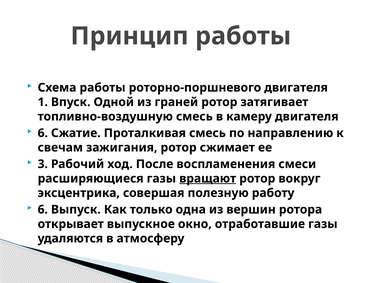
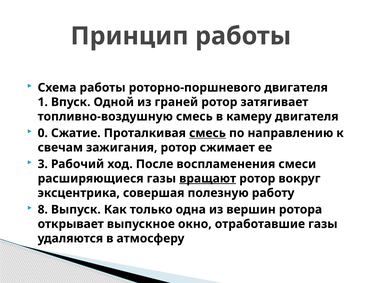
6 at (43, 133): 6 -> 0
смесь at (208, 133) underline: none -> present
6 at (43, 209): 6 -> 8
